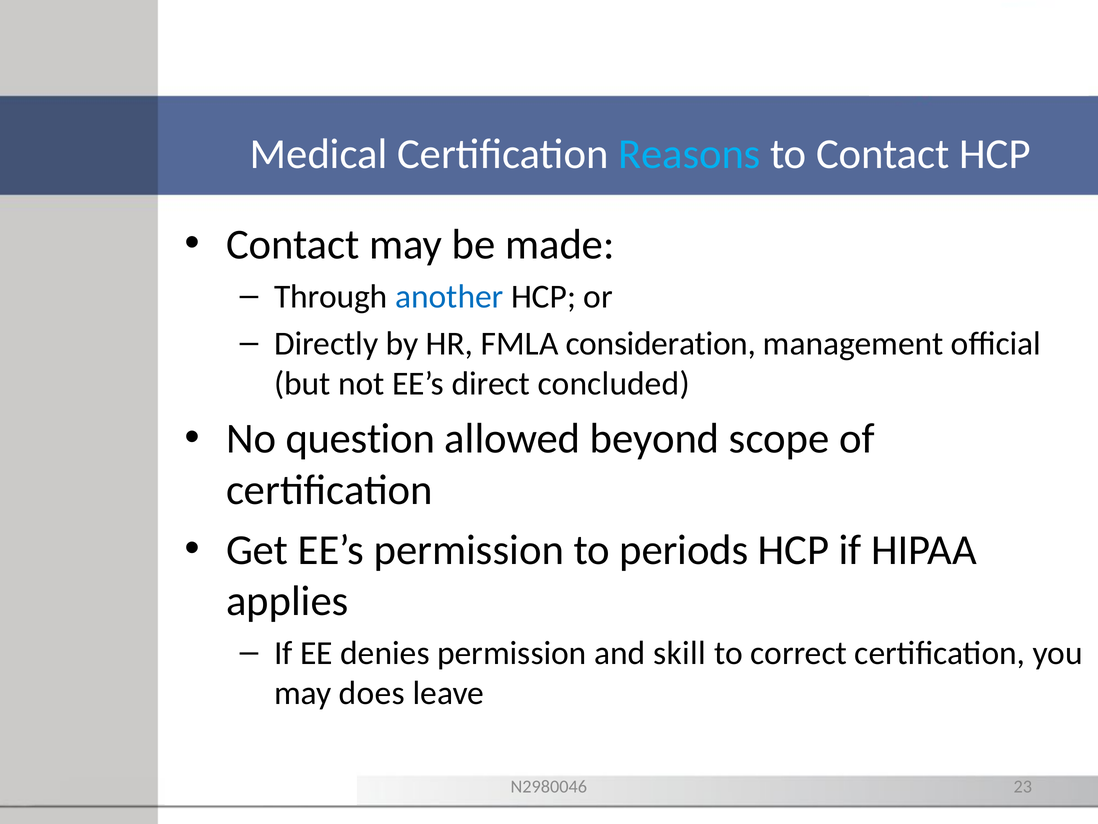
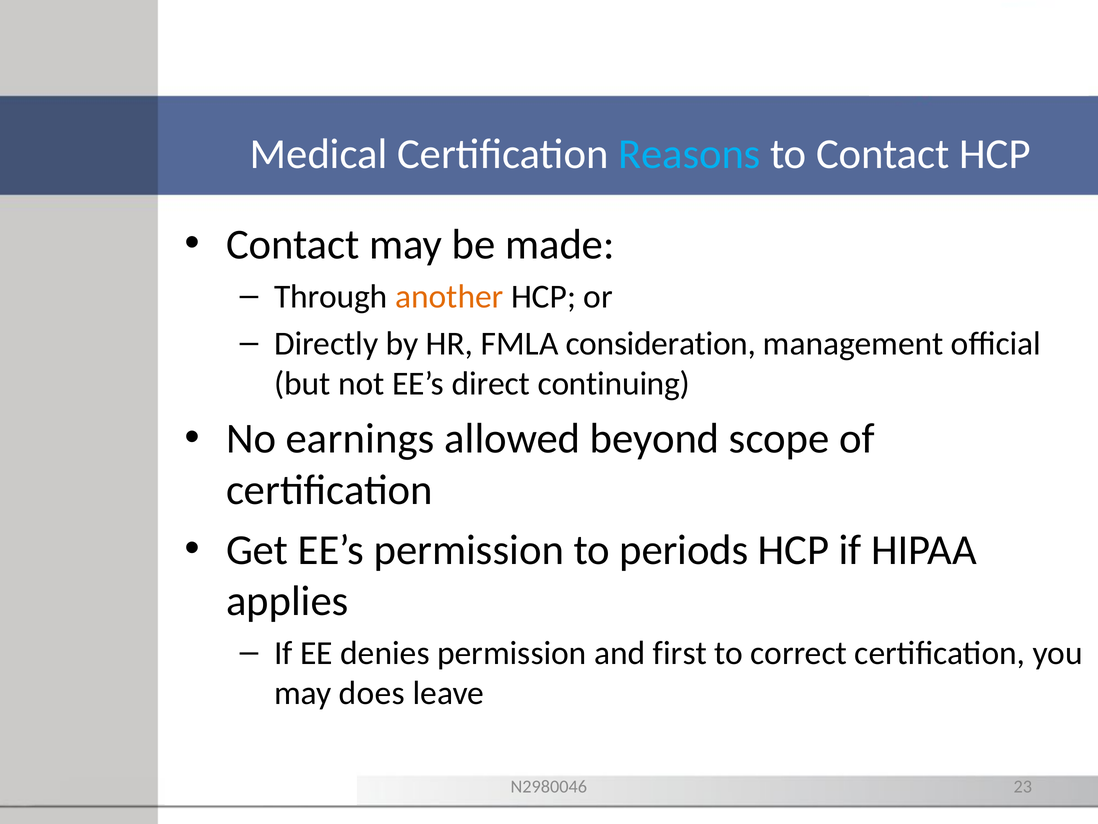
another colour: blue -> orange
concluded: concluded -> continuing
question: question -> earnings
skill: skill -> first
